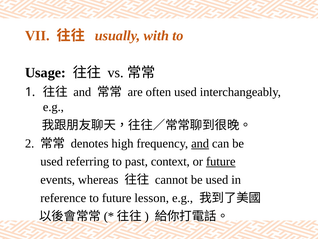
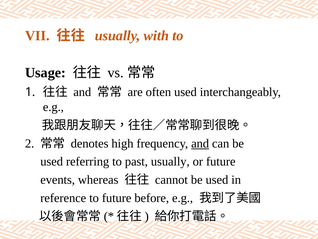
past context: context -> usually
future at (221, 161) underline: present -> none
lesson: lesson -> before
